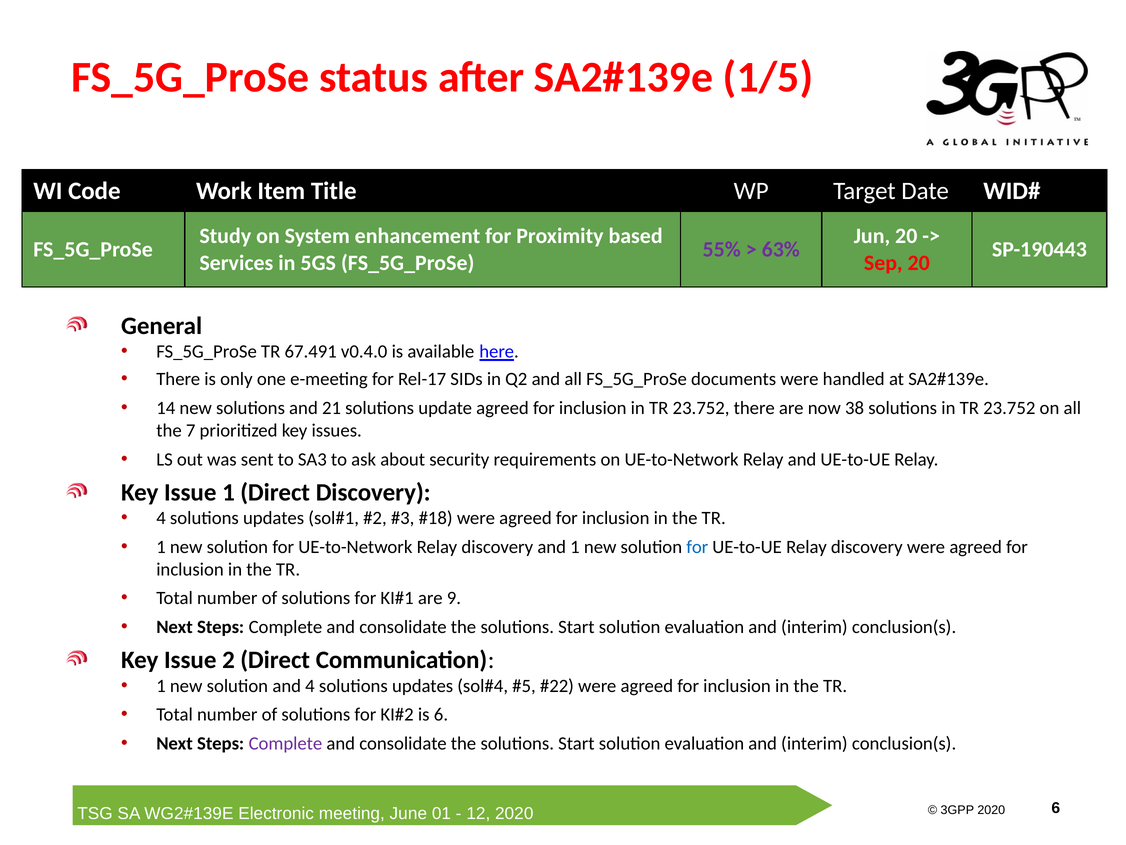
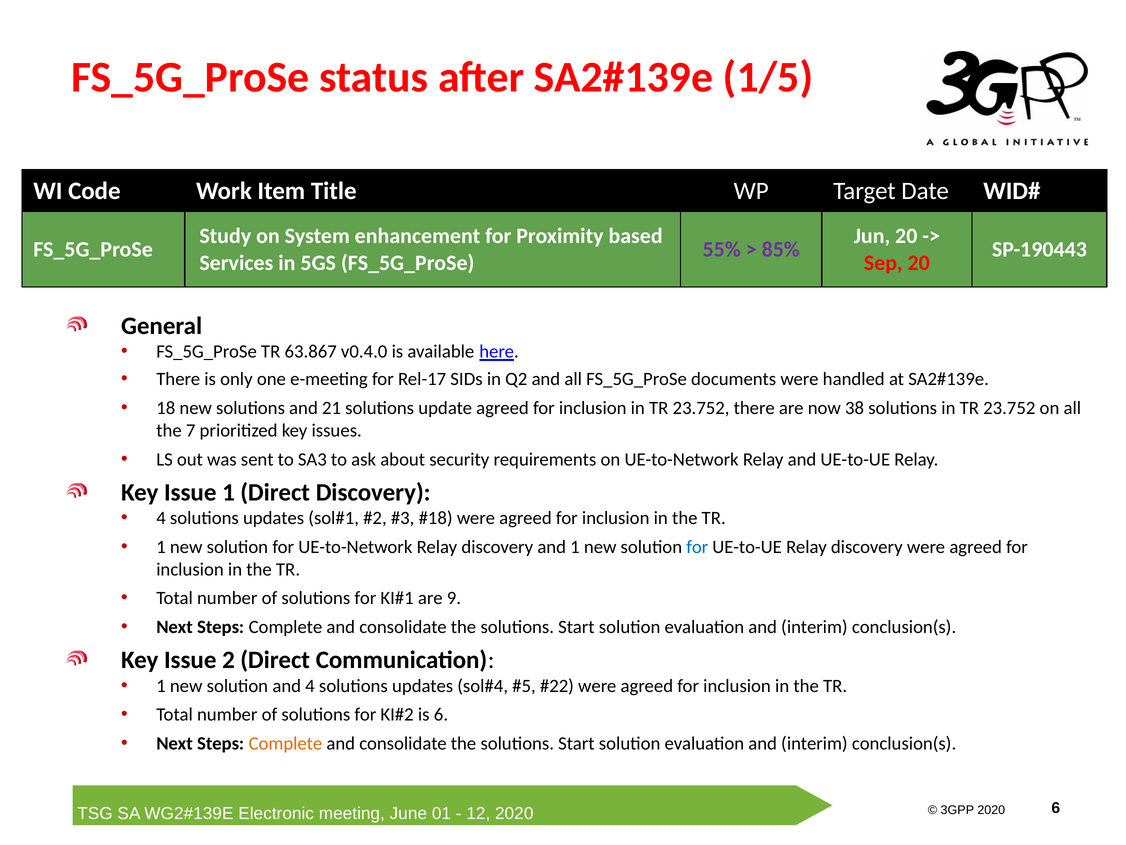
63%: 63% -> 85%
67.491: 67.491 -> 63.867
14: 14 -> 18
Complete at (285, 743) colour: purple -> orange
